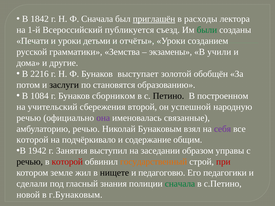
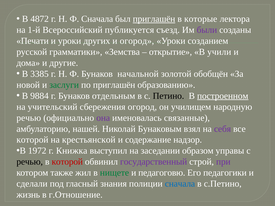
1842: 1842 -> 4872
расходы: расходы -> которые
были colour: green -> purple
детьми: детьми -> других
и отчёты: отчёты -> огород
экзамены: экзамены -> открытие
2216: 2216 -> 3385
выступает: выступает -> начальной
потом: потом -> новой
заслуги colour: black -> green
по становятся: становятся -> приглашён
1084: 1084 -> 9884
сборником: сборником -> отдельным
построенном underline: none -> present
сбережения второй: второй -> огород
успешной: успешной -> училищем
амбулаторию речью: речью -> нашей
подчёркивало: подчёркивало -> крестьянской
общим: общим -> надзор
1942: 1942 -> 1972
Занятия: Занятия -> Книжка
государственный colour: orange -> purple
при colour: red -> purple
земле: земле -> также
нищете colour: black -> green
сначала at (180, 184) colour: green -> blue
новой: новой -> жизнь
г.Бунаковым: г.Бунаковым -> г.Отношение
